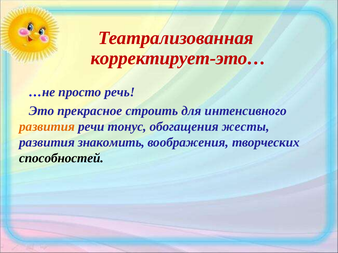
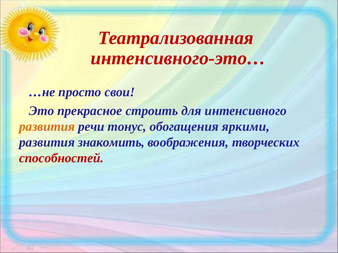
корректирует-это…: корректирует-это… -> интенсивного-это…
речь: речь -> свои
жесты: жесты -> яркими
способностей colour: black -> red
